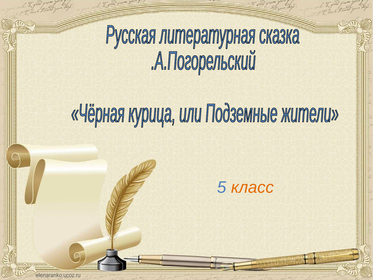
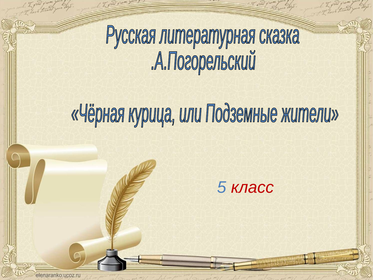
класс colour: orange -> red
